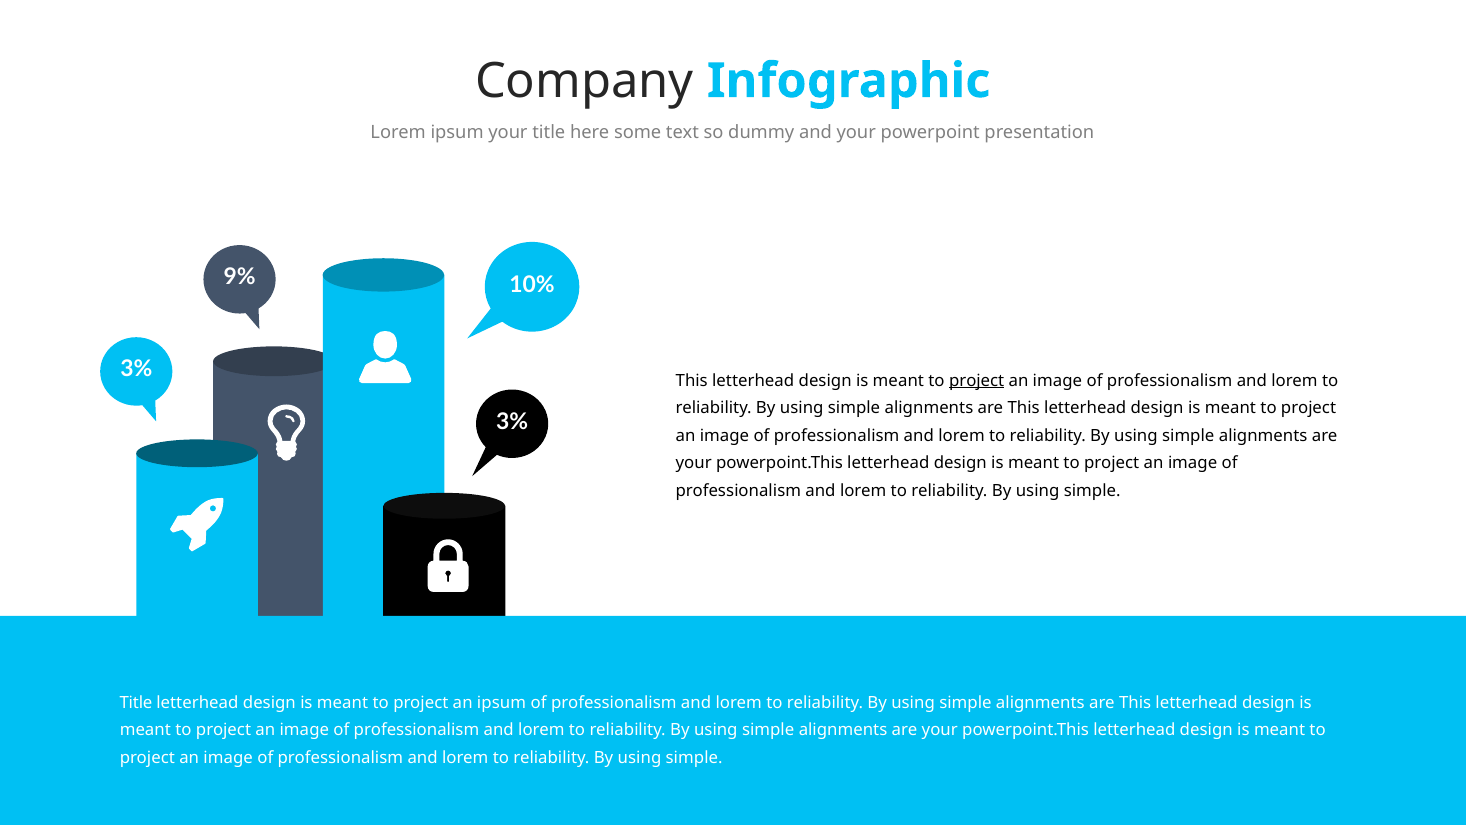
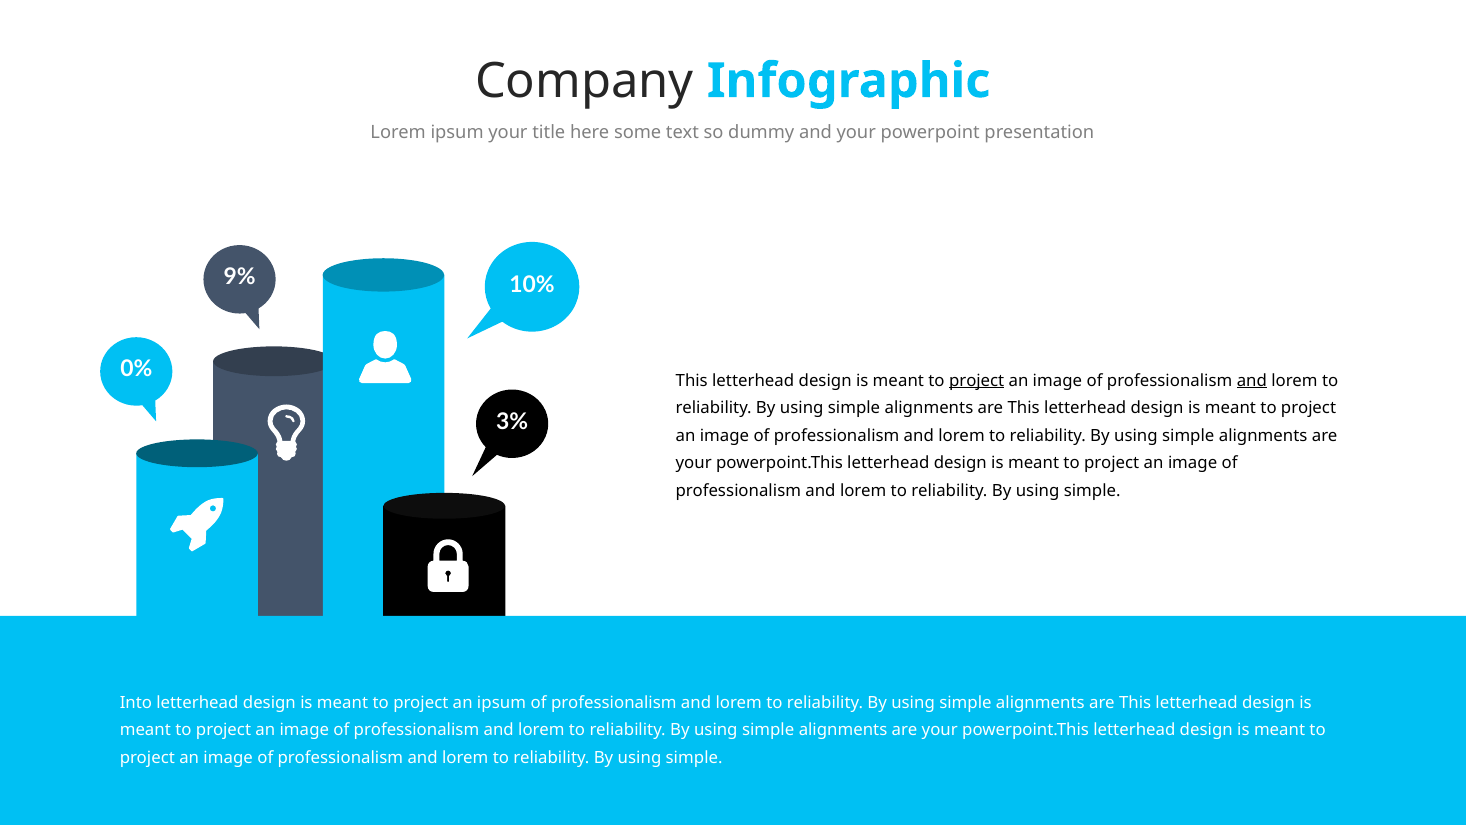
3% at (136, 369): 3% -> 0%
and at (1252, 380) underline: none -> present
Title at (136, 703): Title -> Into
